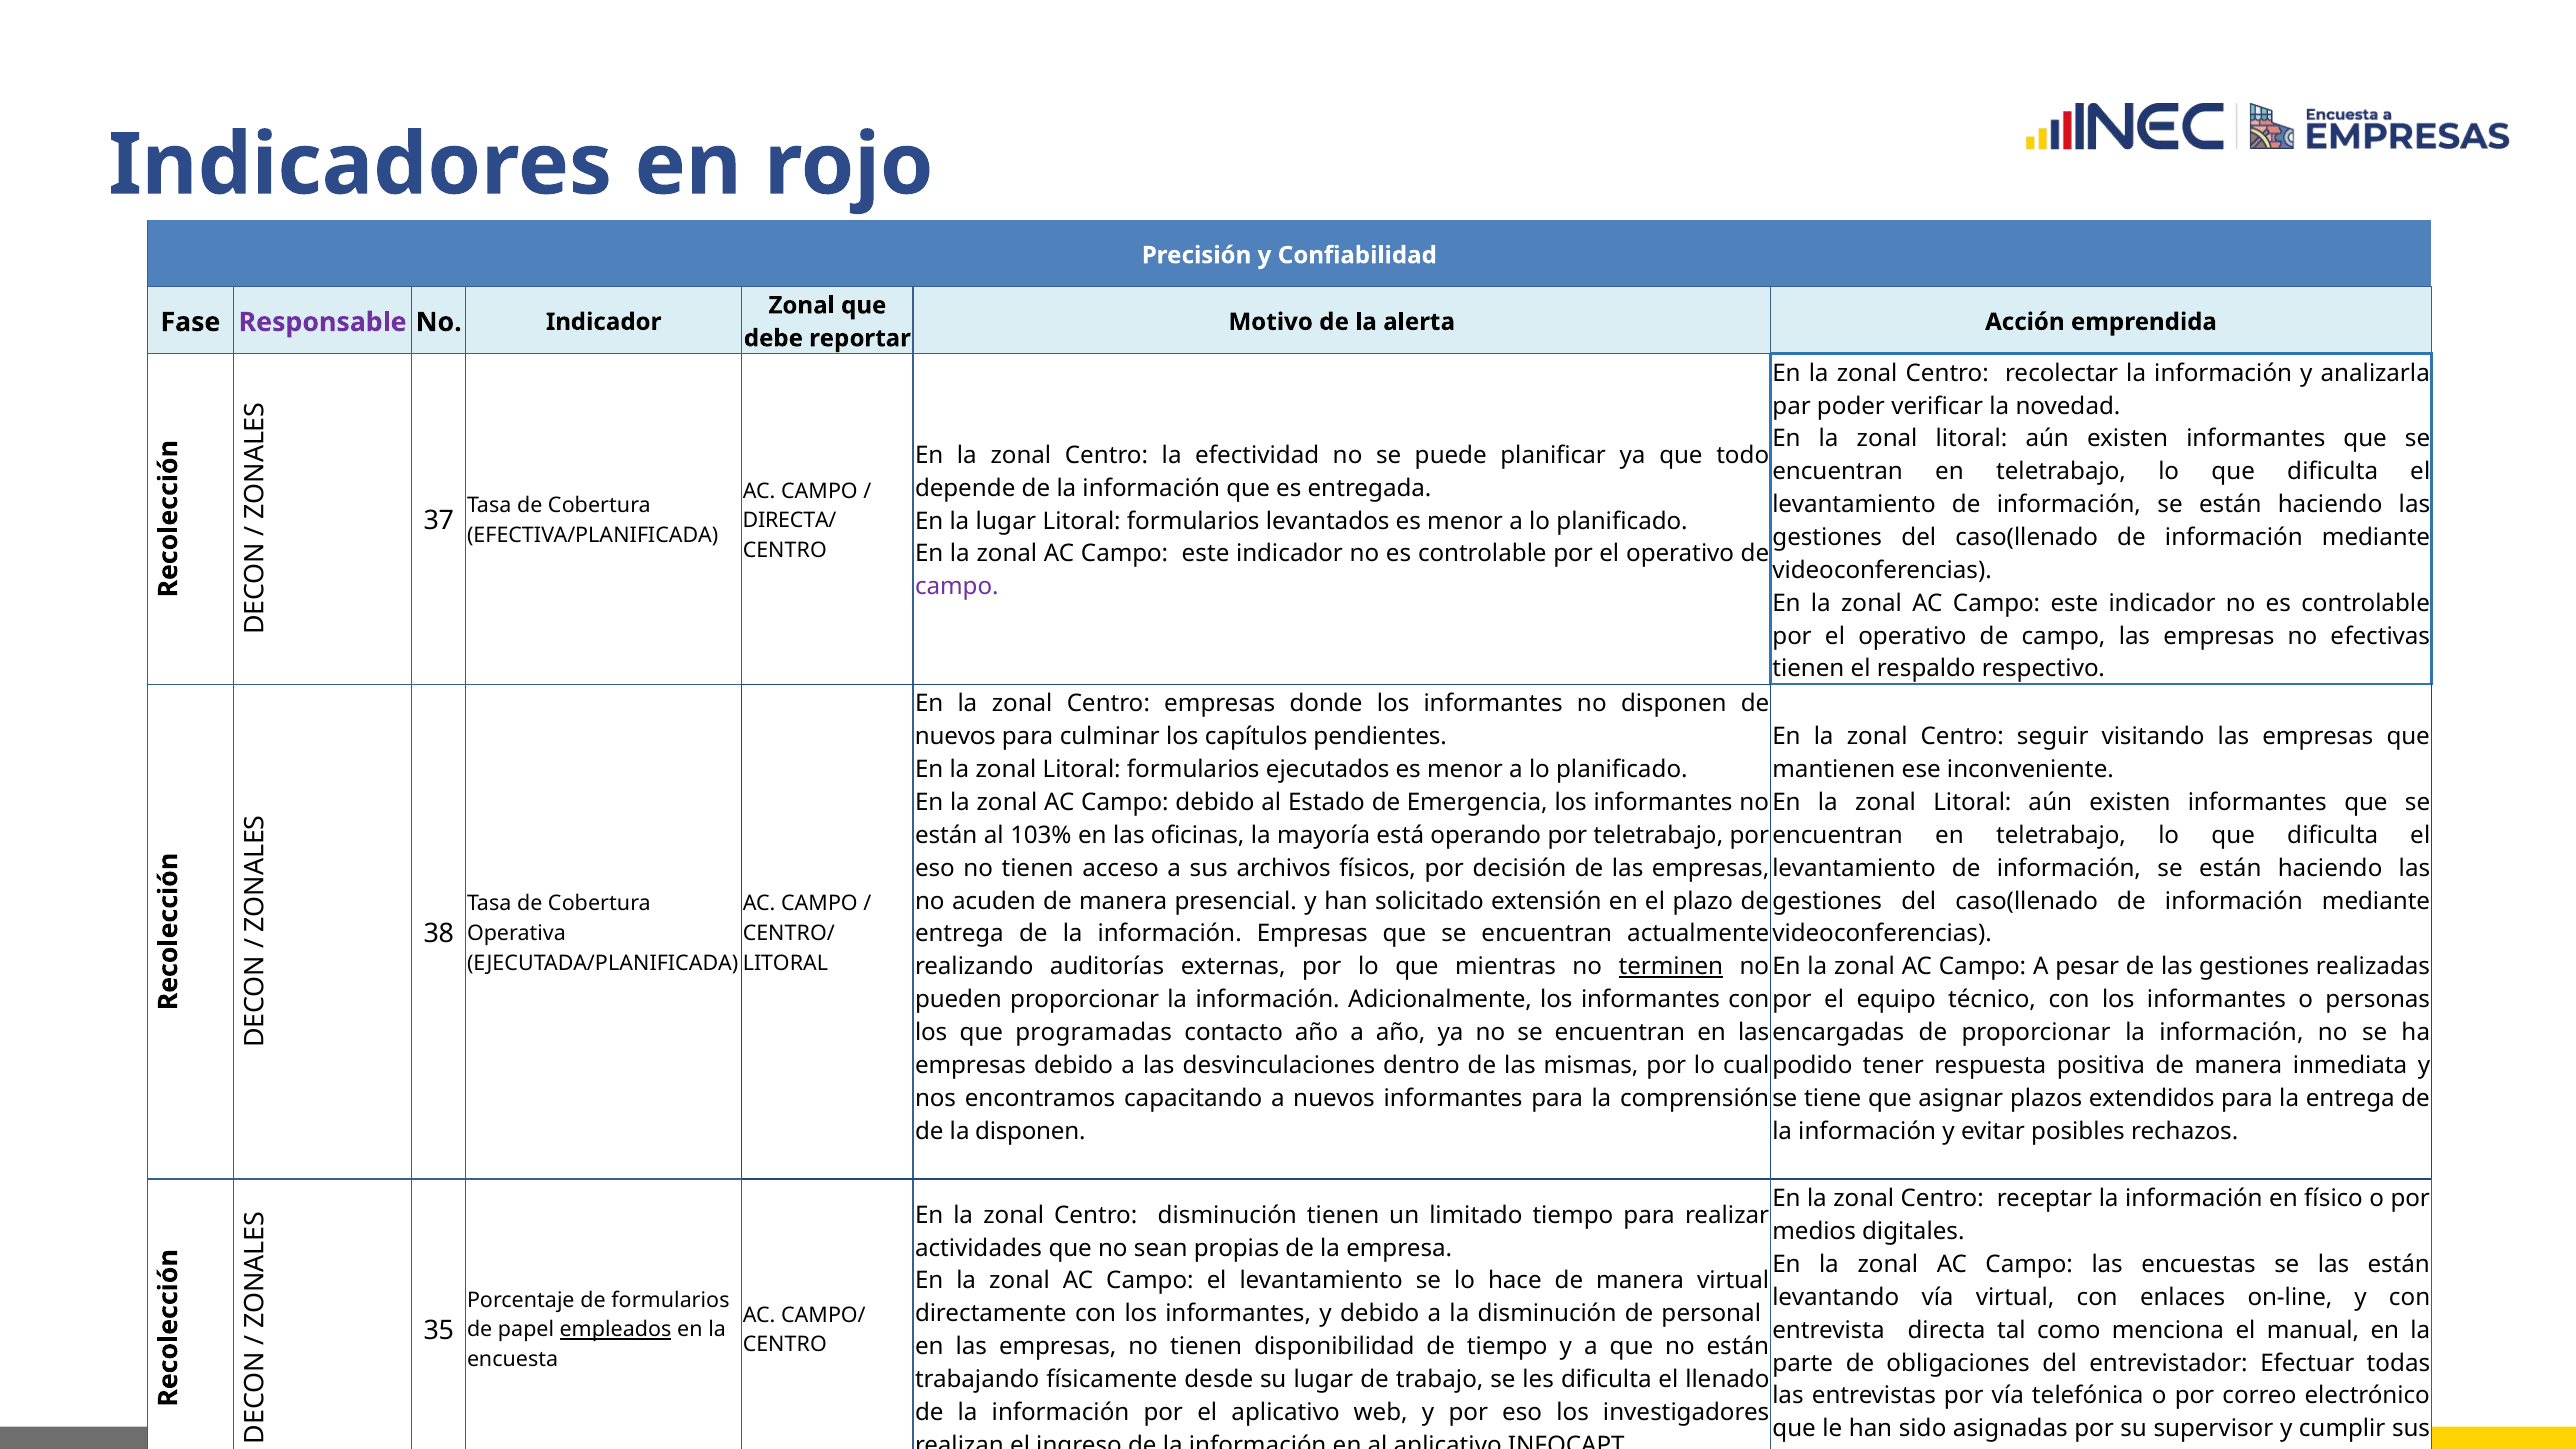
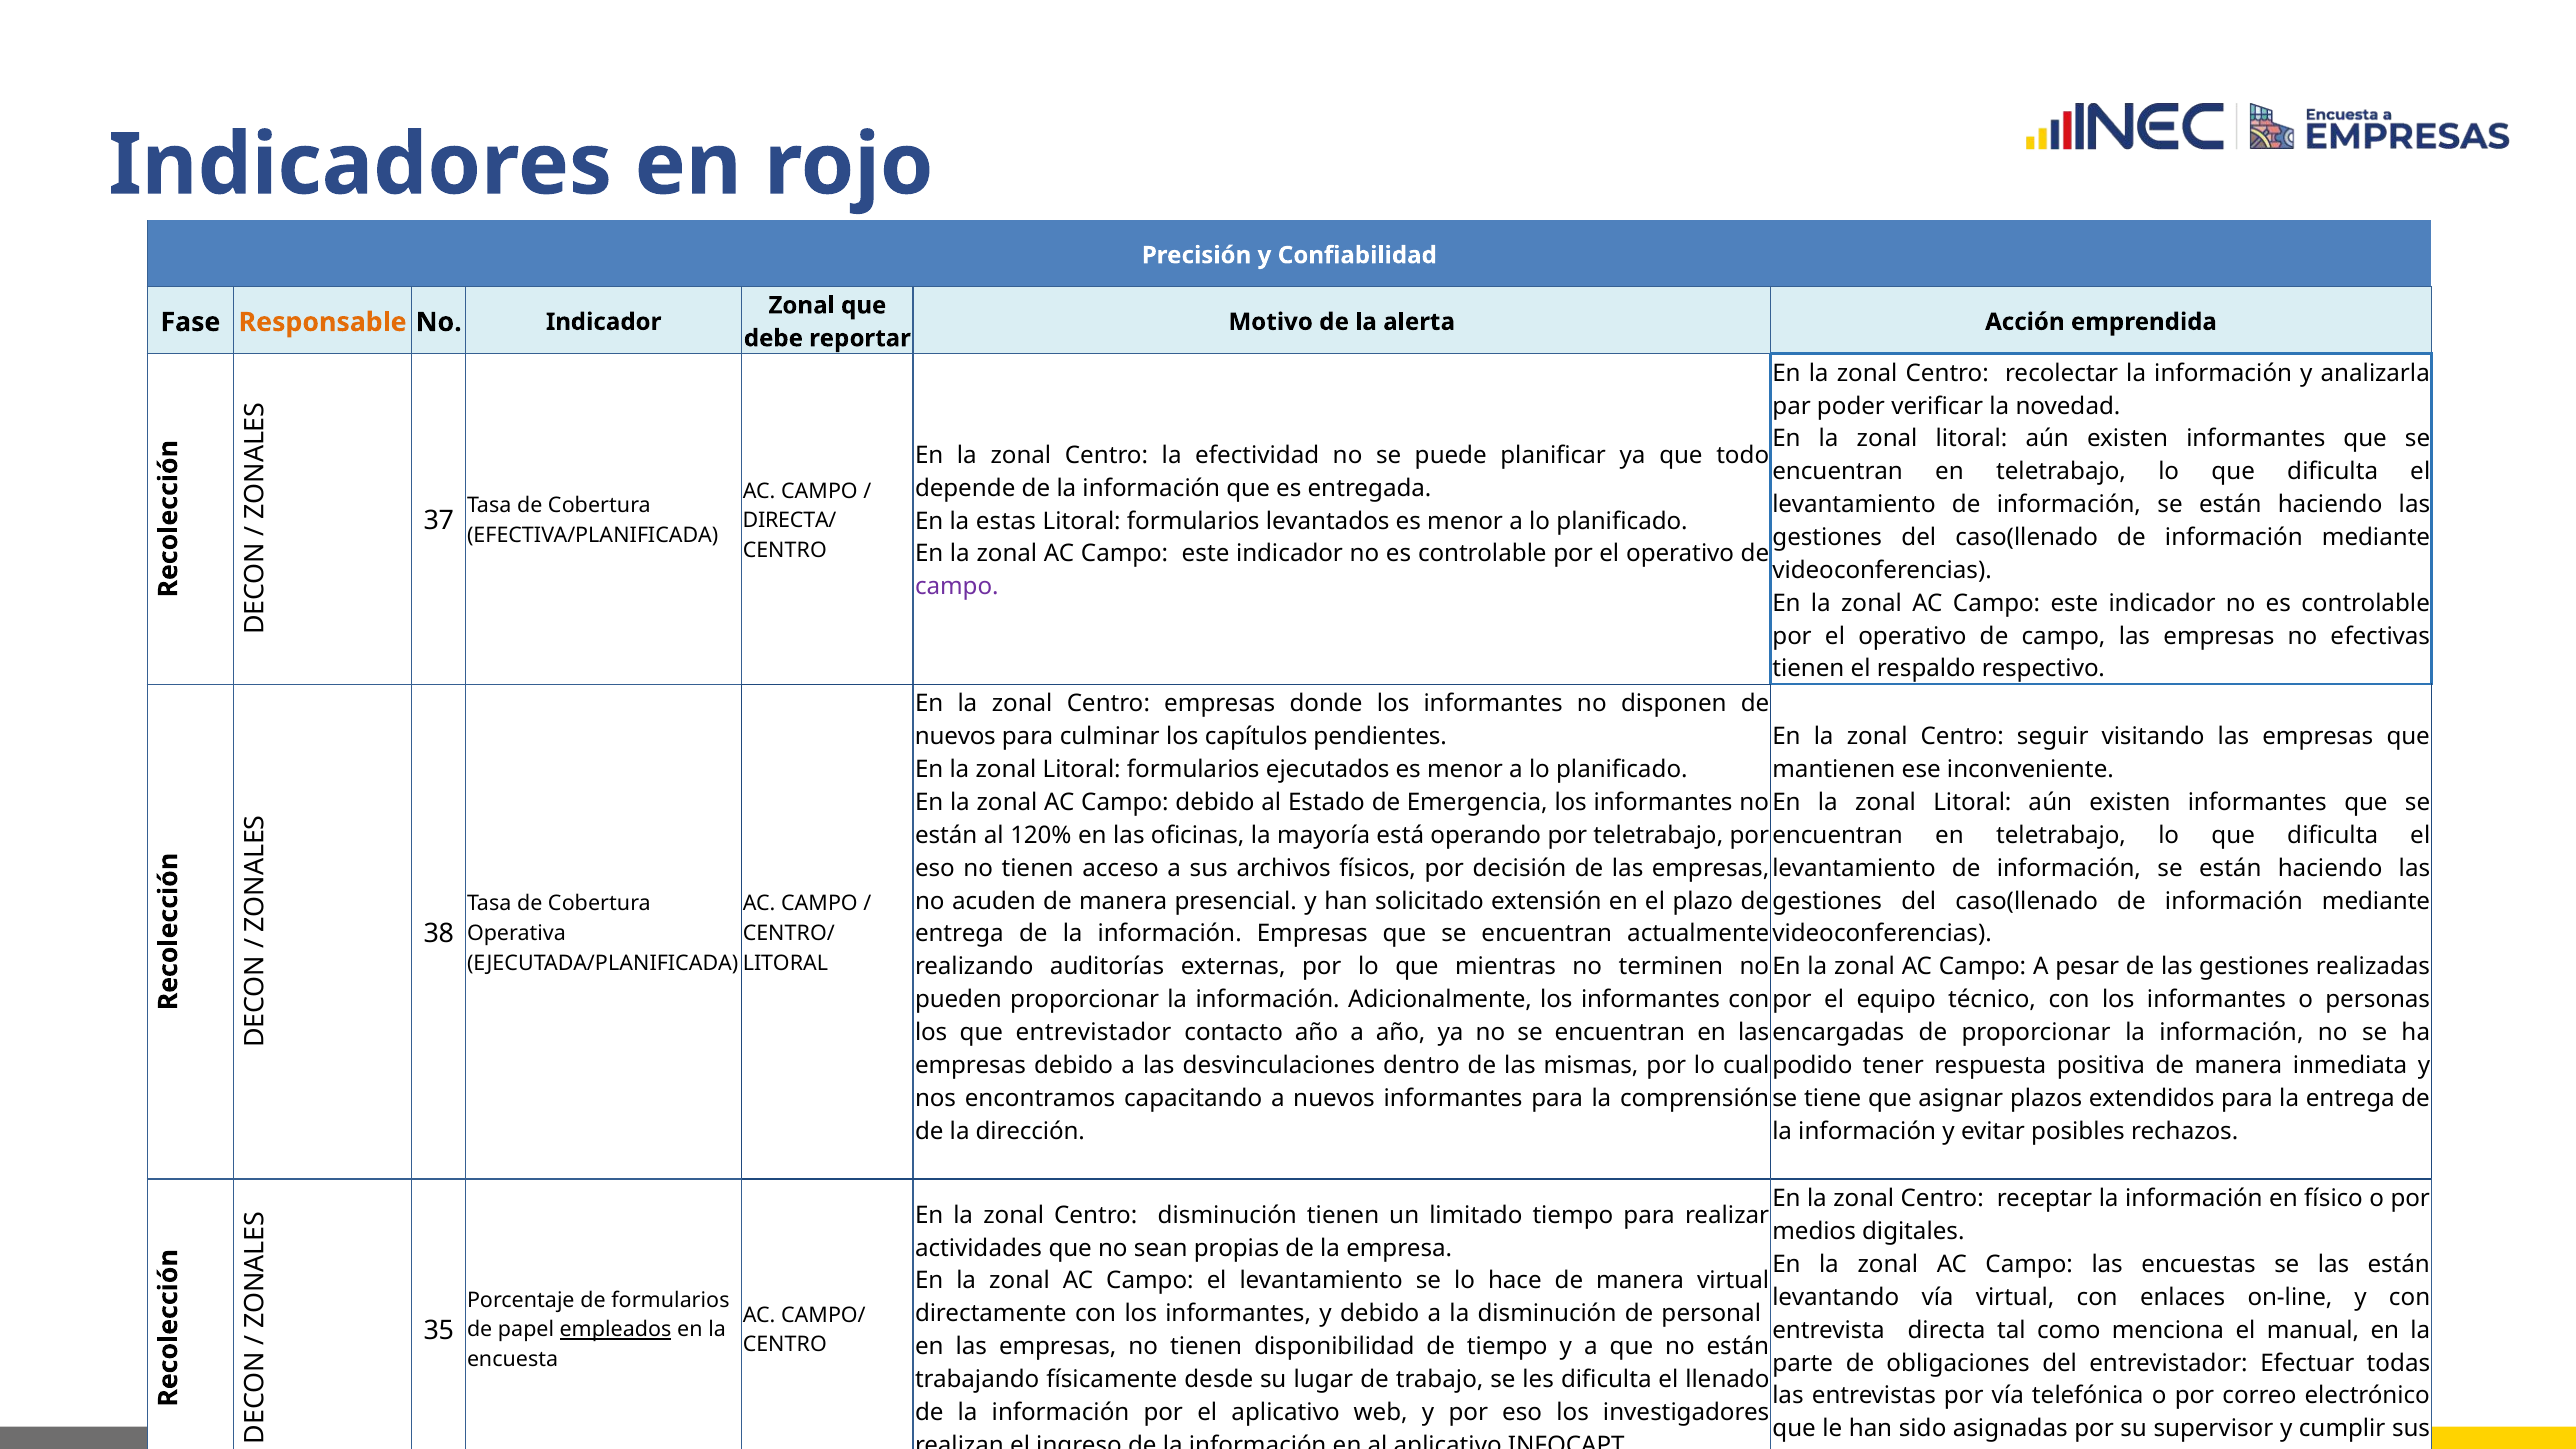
Responsable colour: purple -> orange
la lugar: lugar -> estas
103%: 103% -> 120%
terminen underline: present -> none
que programadas: programadas -> entrevistador
la disponen: disponen -> dirección
